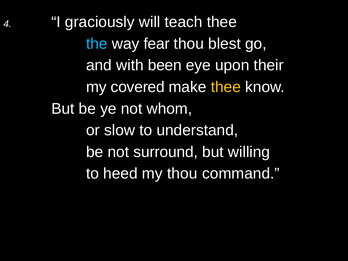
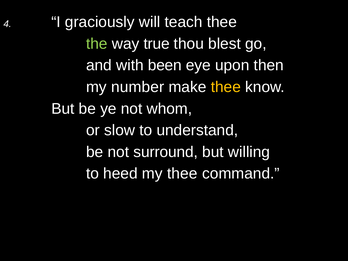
the colour: light blue -> light green
fear: fear -> true
their: their -> then
covered: covered -> number
my thou: thou -> thee
